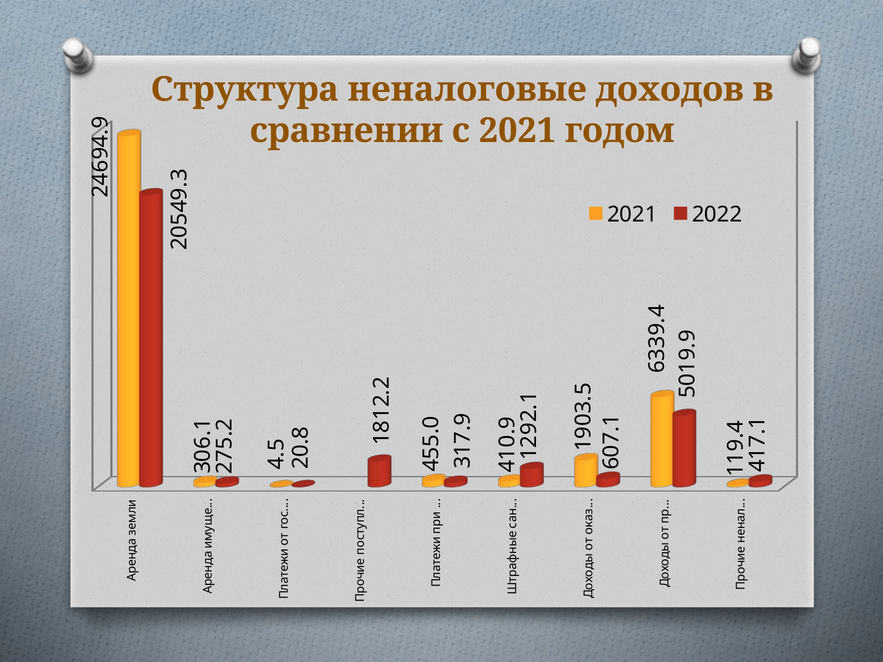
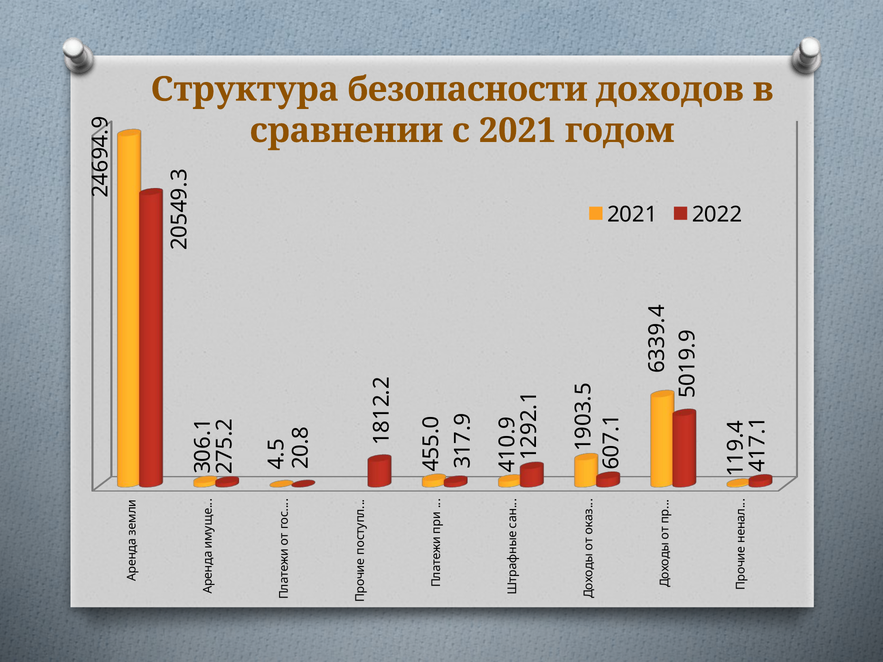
неналоговые: неналоговые -> безопасности
